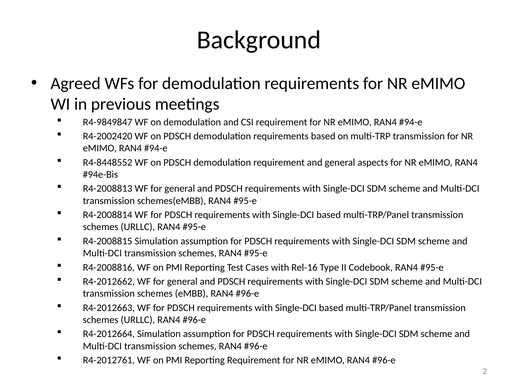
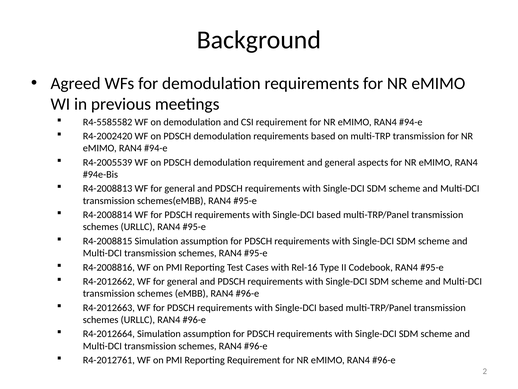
R4-9849847: R4-9849847 -> R4-5585582
R4-8448552: R4-8448552 -> R4-2005539
